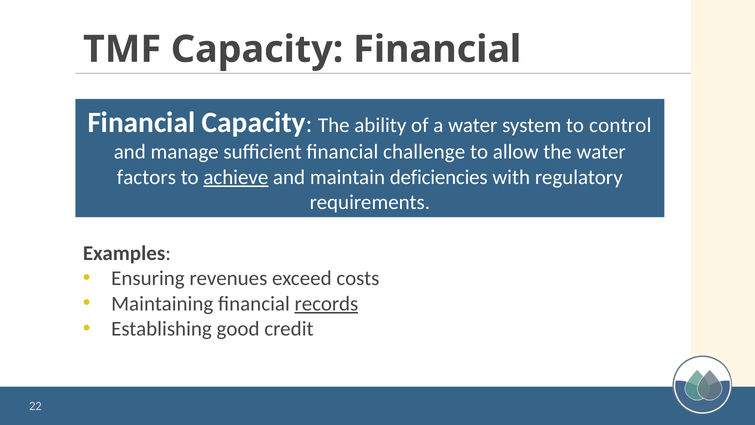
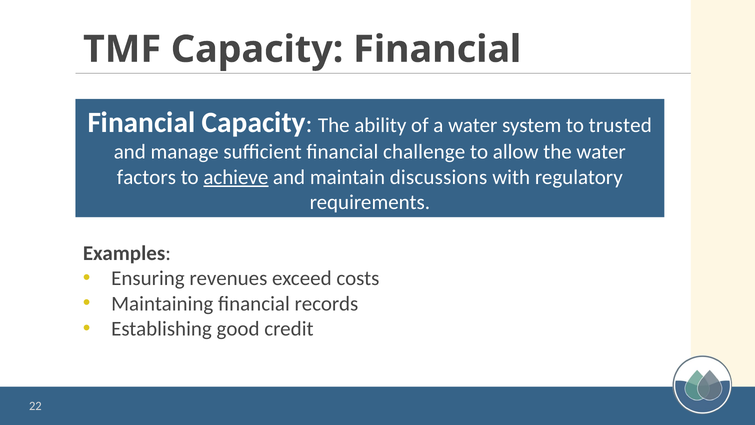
control: control -> trusted
deficiencies: deficiencies -> discussions
records underline: present -> none
